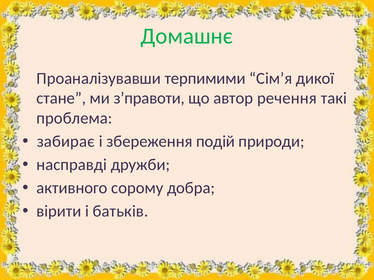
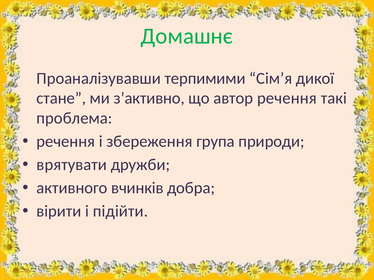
з’правоти: з’правоти -> з’активно
забирає at (66, 142): забирає -> речення
подій: подій -> група
насправді: насправді -> врятувати
сорому: сорому -> вчинків
батьків: батьків -> підійти
